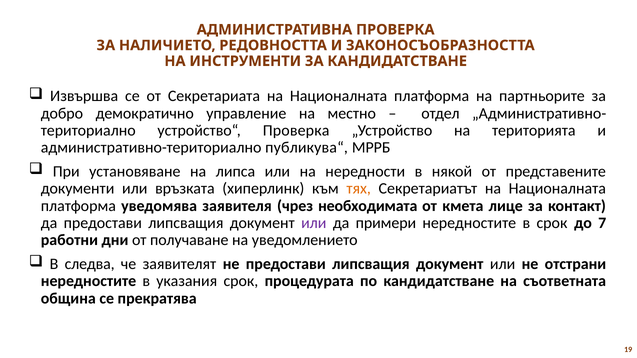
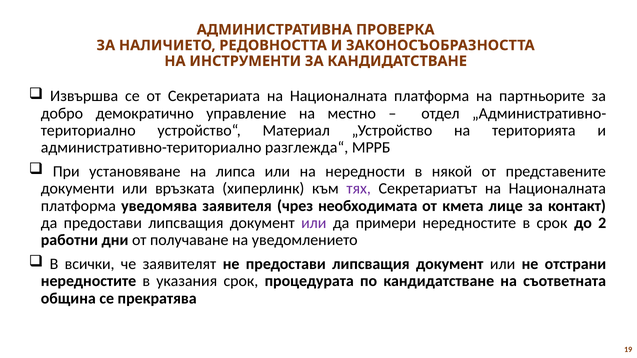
устройство“ Проверка: Проверка -> Материал
публикува“: публикува“ -> разглежда“
тях colour: orange -> purple
7: 7 -> 2
следва: следва -> всички
